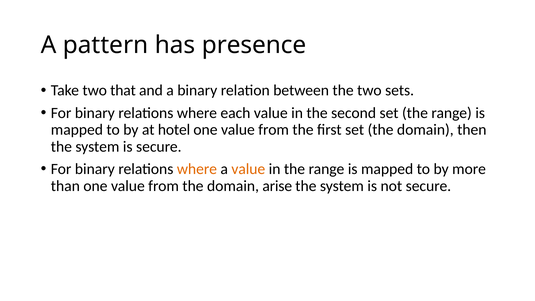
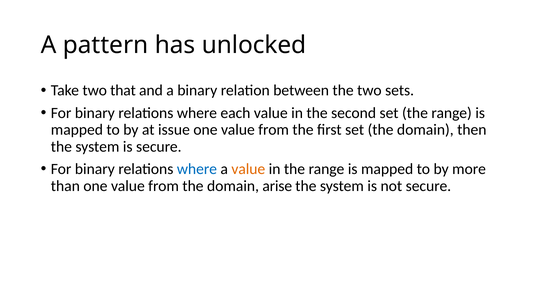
presence: presence -> unlocked
hotel: hotel -> issue
where at (197, 169) colour: orange -> blue
